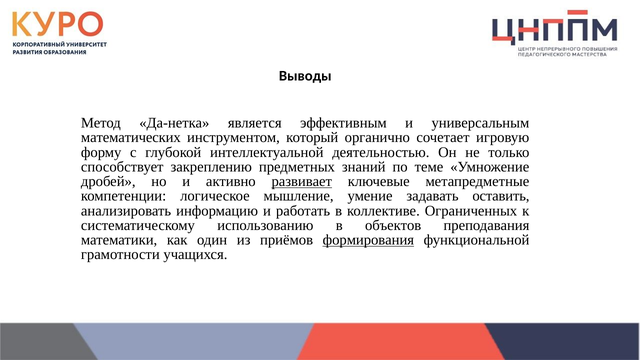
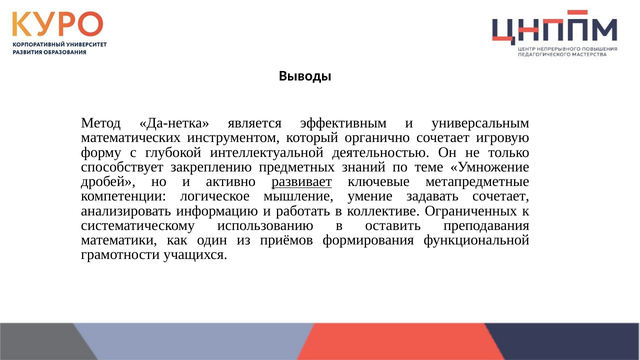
задавать оставить: оставить -> сочетает
объектов: объектов -> оставить
формирования underline: present -> none
